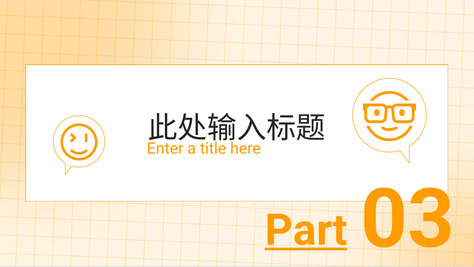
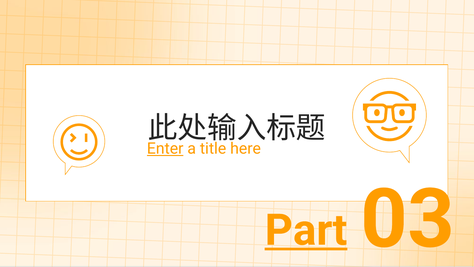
Enter underline: none -> present
